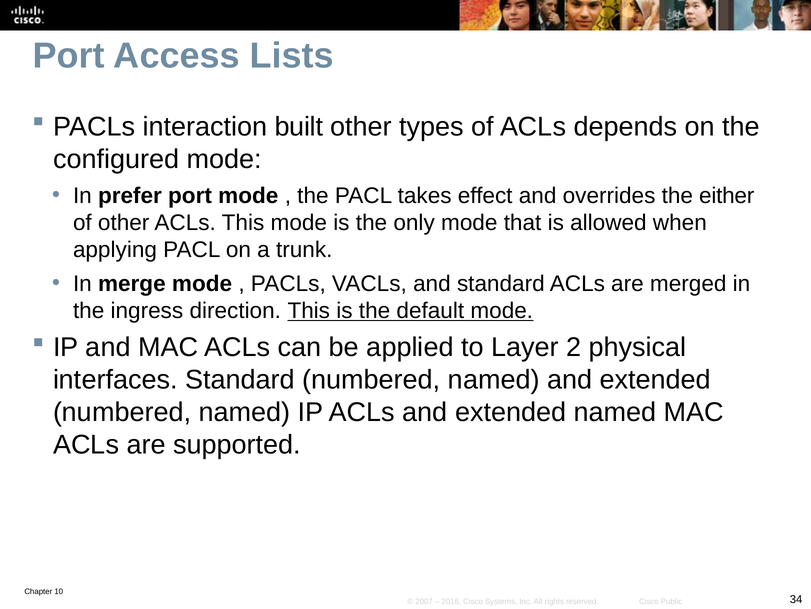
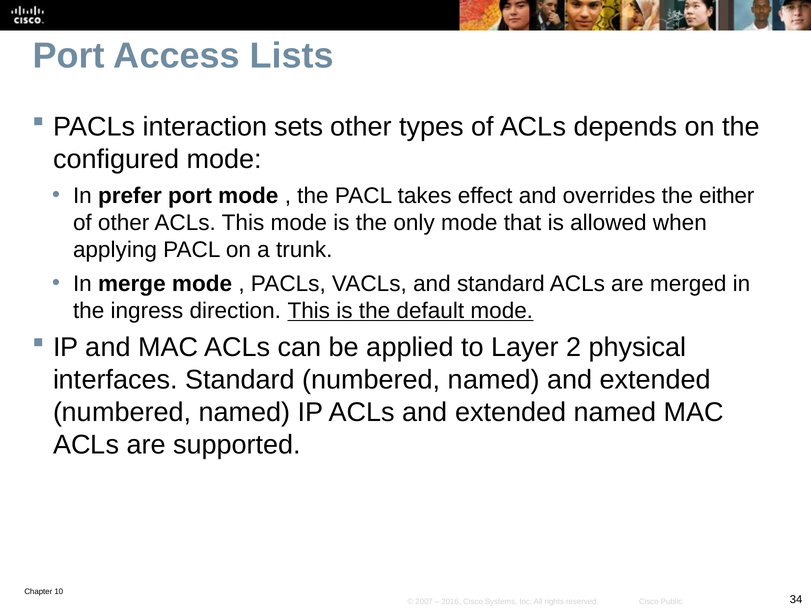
built: built -> sets
